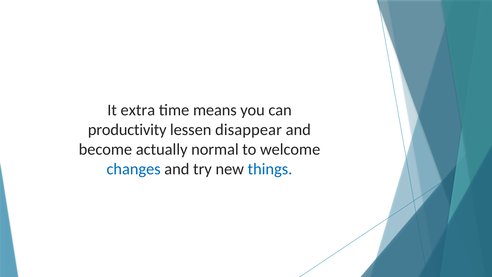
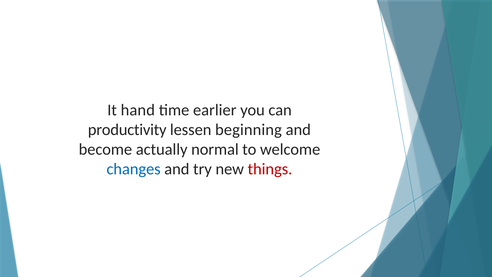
extra: extra -> hand
means: means -> earlier
disappear: disappear -> beginning
things colour: blue -> red
